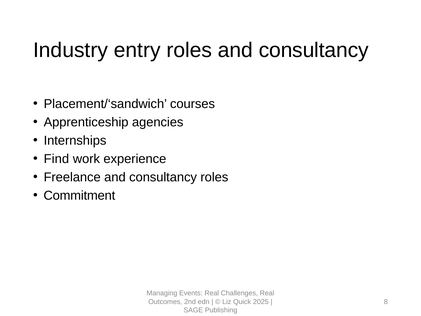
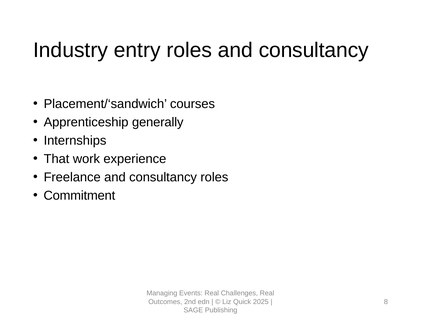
agencies: agencies -> generally
Find: Find -> That
